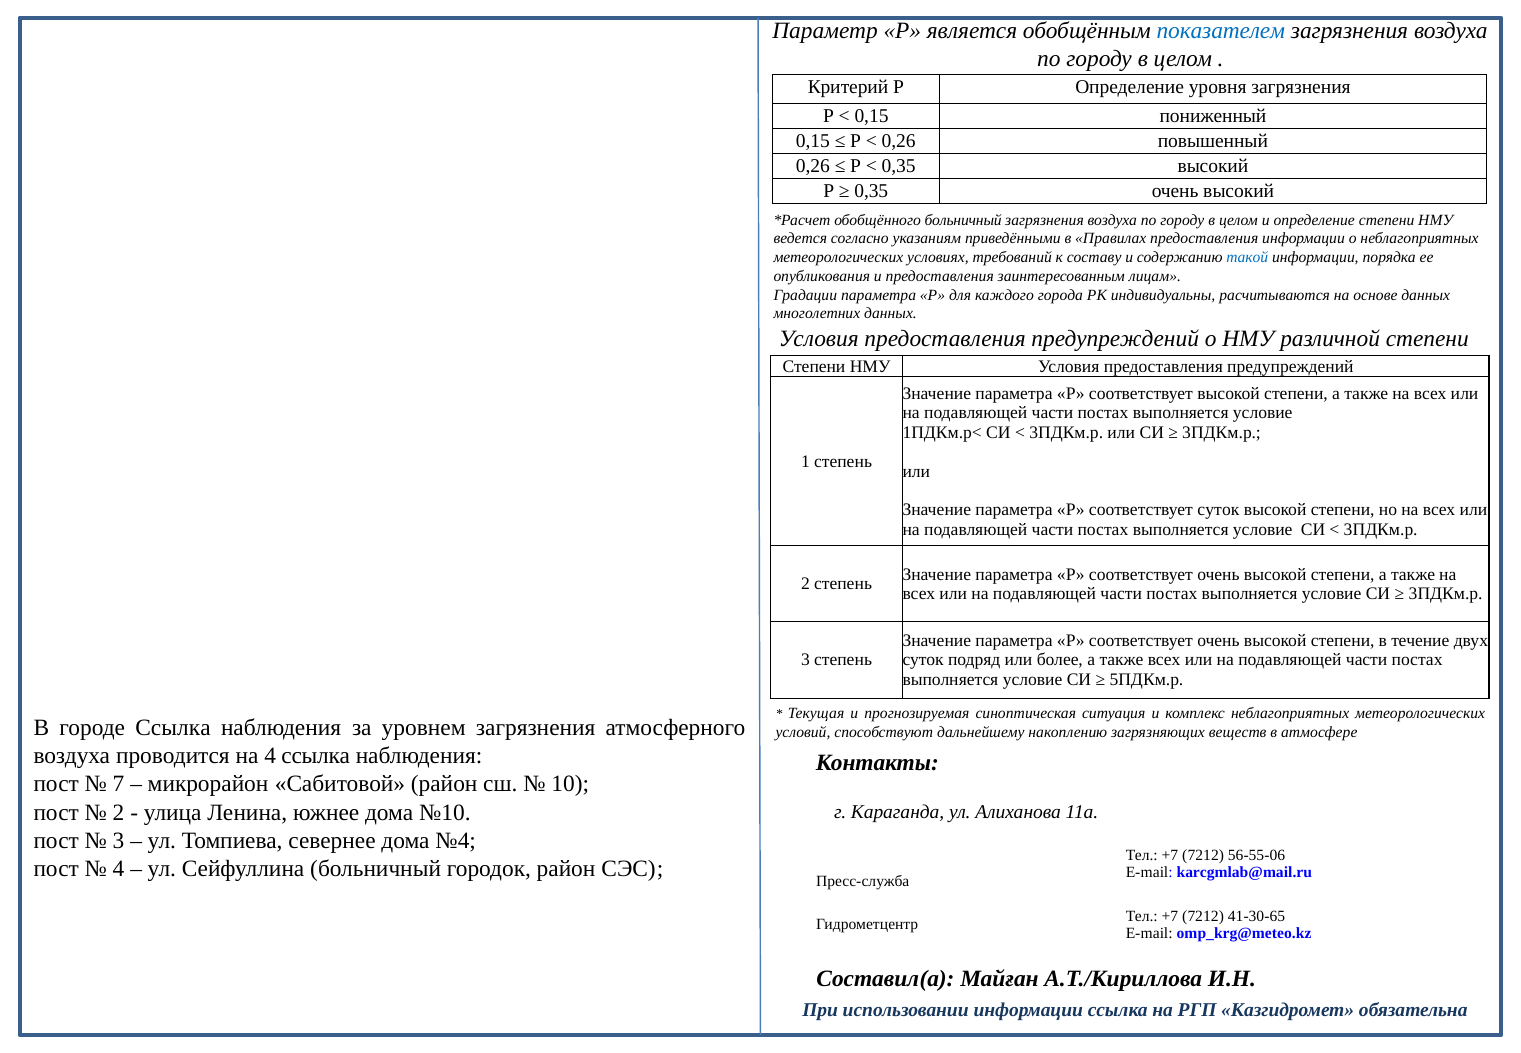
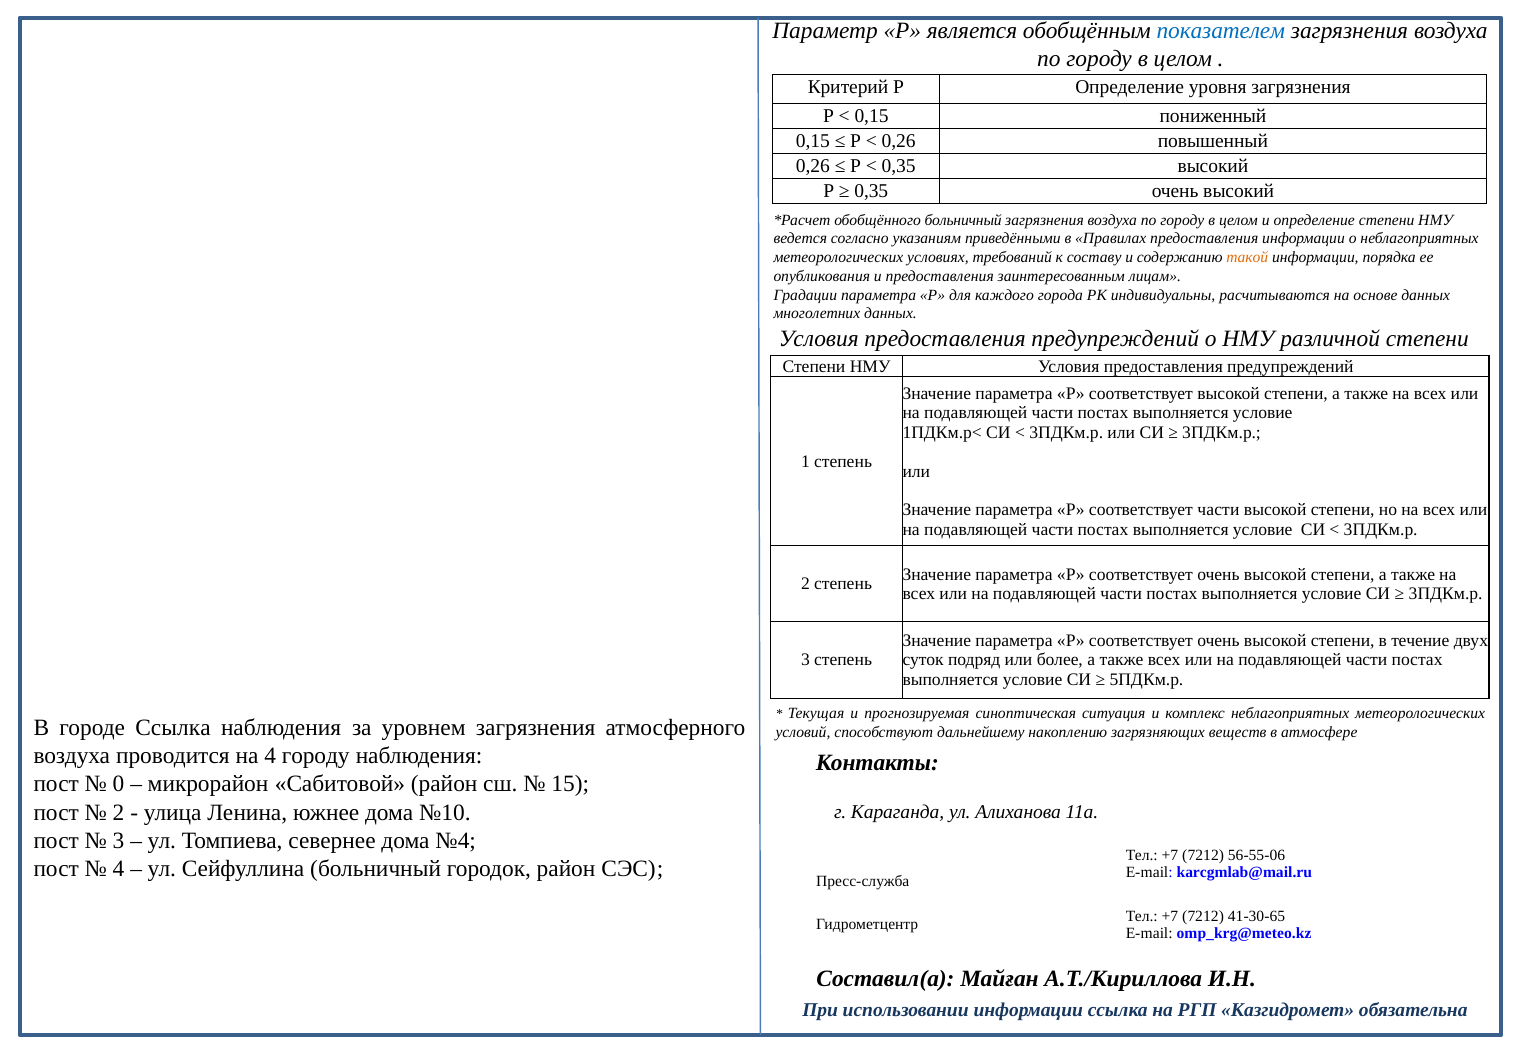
такой colour: blue -> orange
соответствует суток: суток -> части
4 ссылка: ссылка -> городу
7: 7 -> 0
10: 10 -> 15
